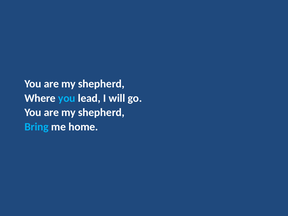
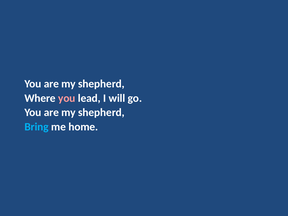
you at (67, 98) colour: light blue -> pink
